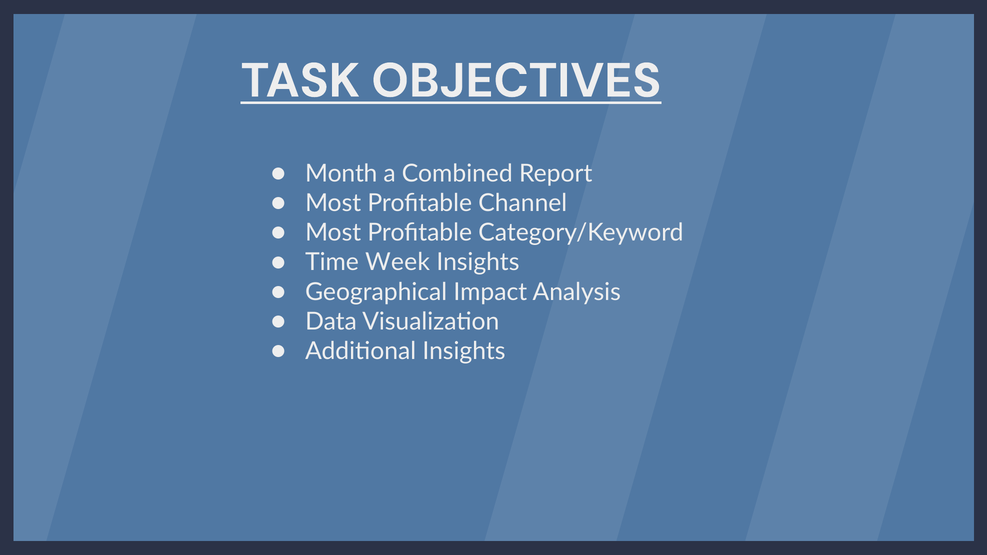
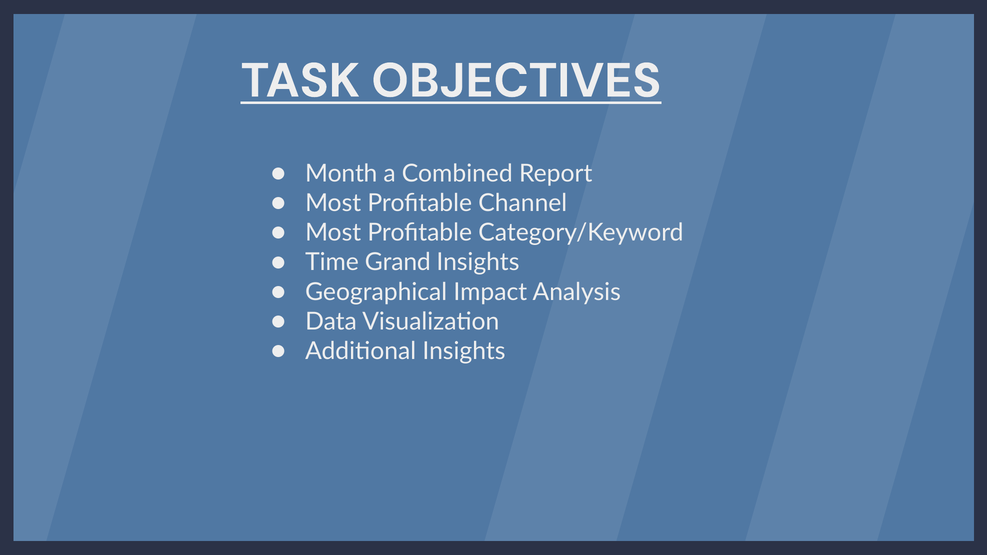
Week: Week -> Grand
